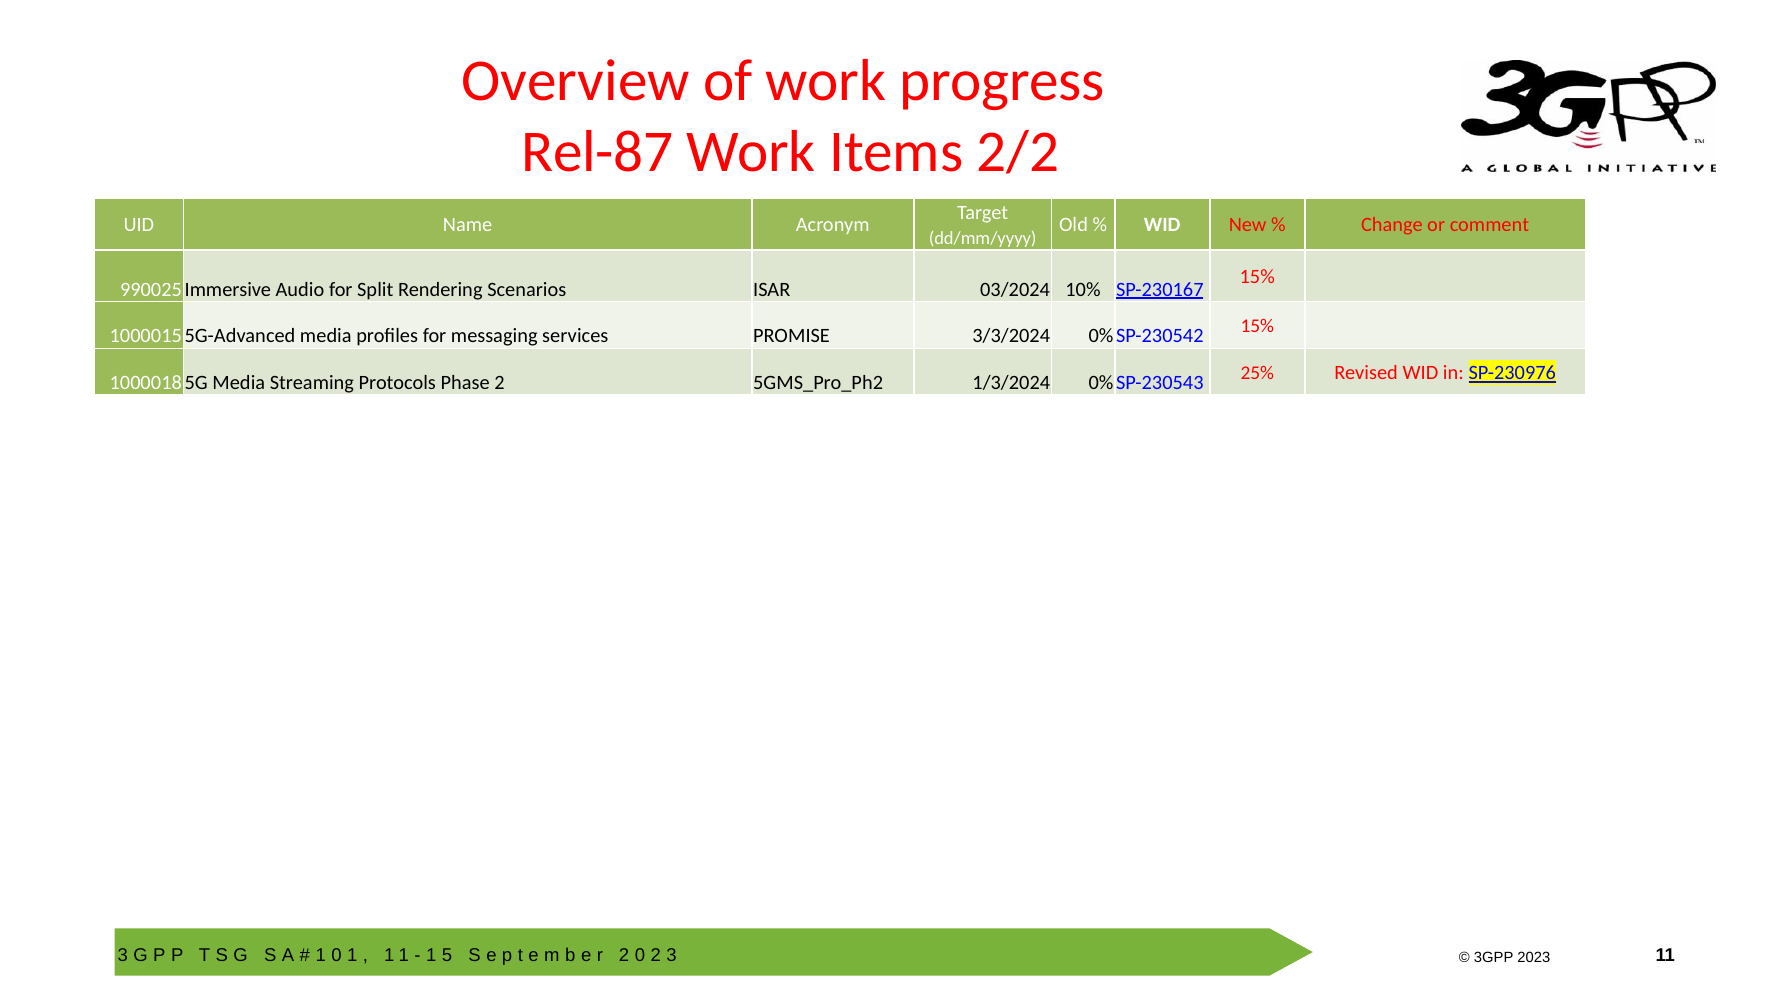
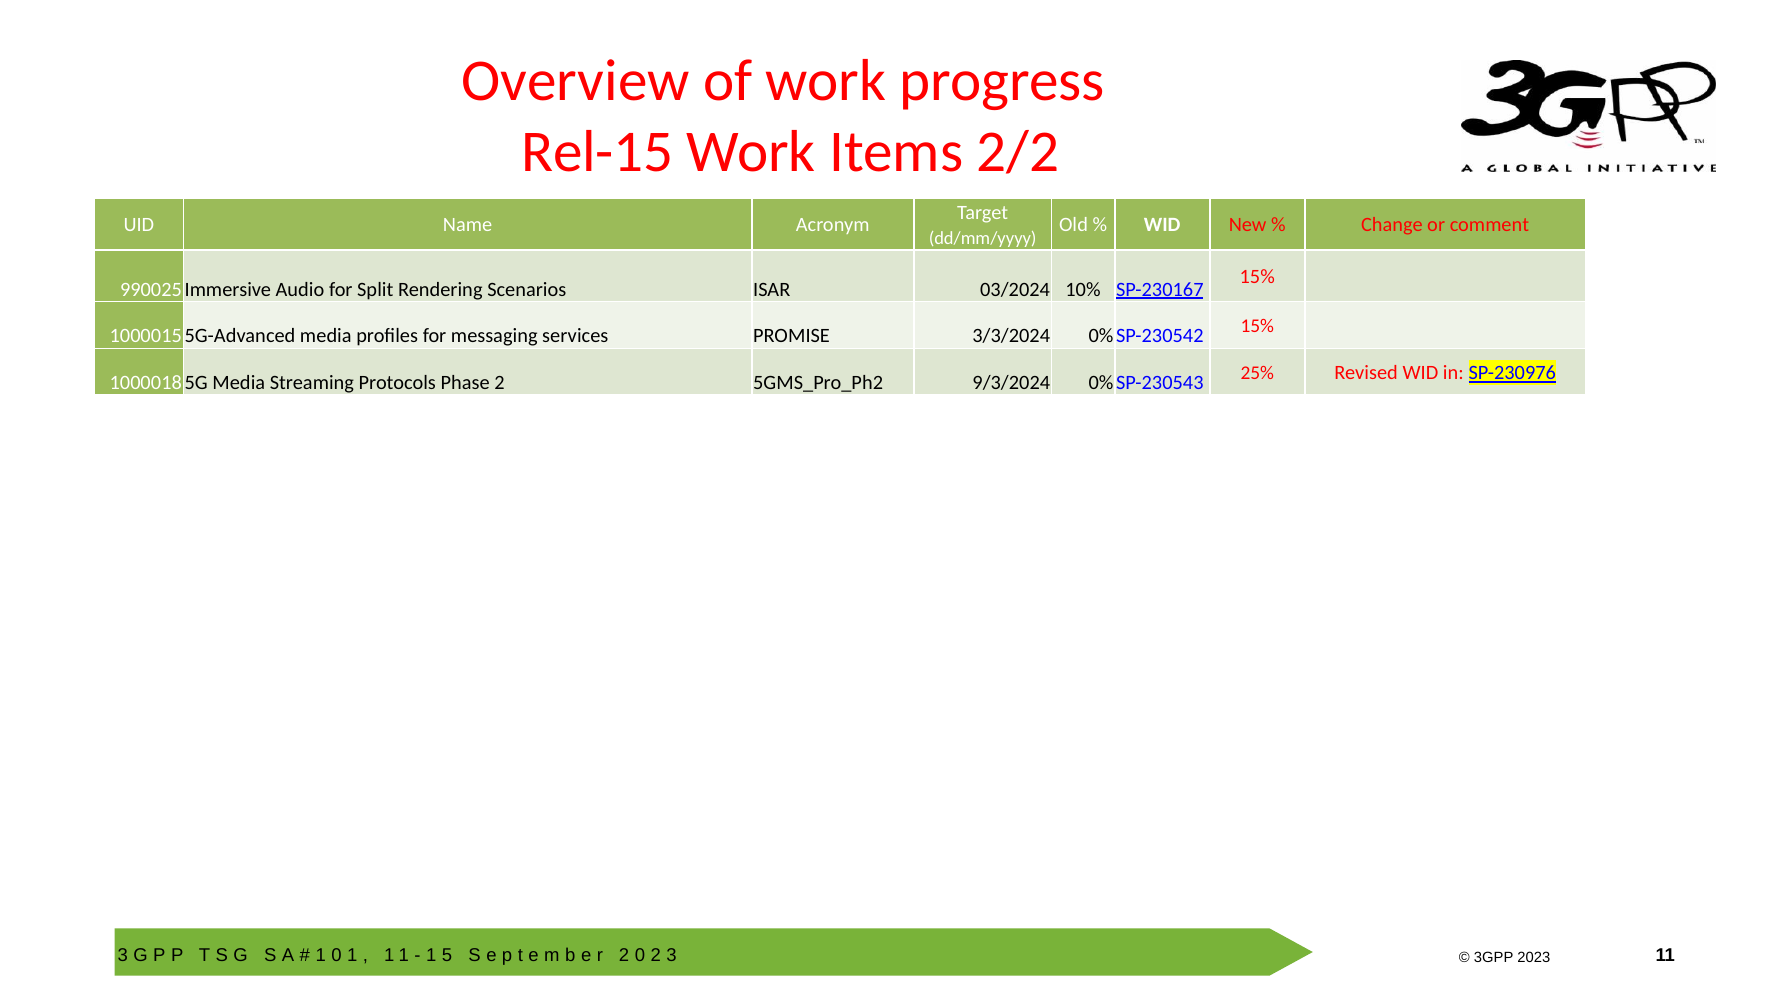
Rel-87: Rel-87 -> Rel-15
1/3/2024: 1/3/2024 -> 9/3/2024
